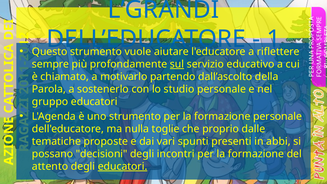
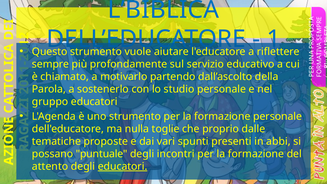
L’GRANDI: L’GRANDI -> L’BIBLICA
sul underline: present -> none
decisioni: decisioni -> puntuale
